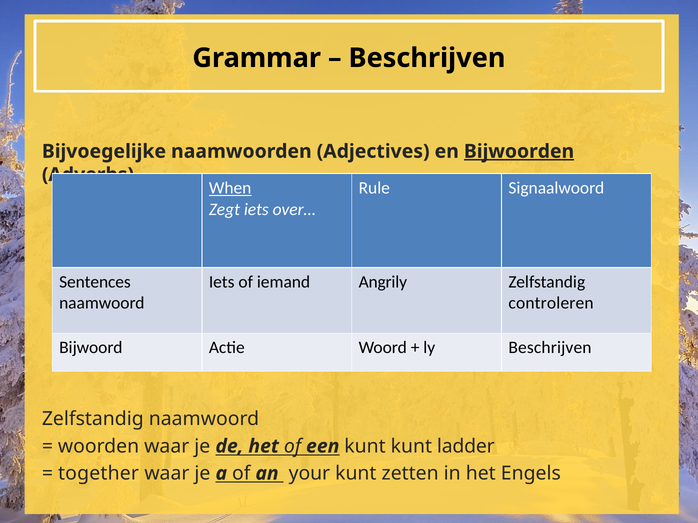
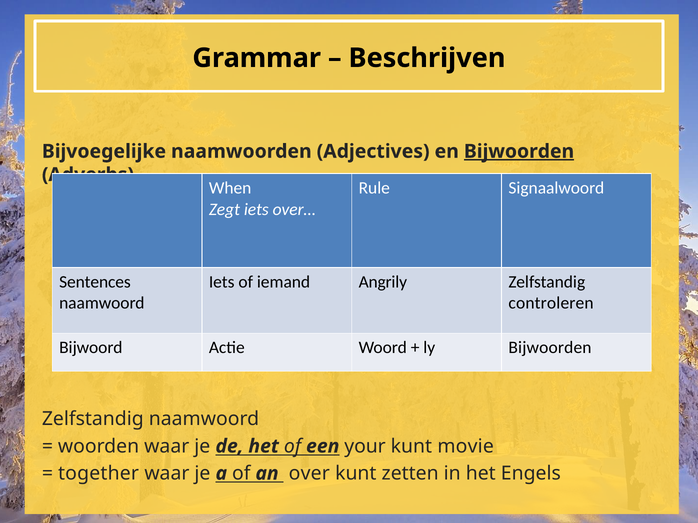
When underline: present -> none
ly Beschrijven: Beschrijven -> Bijwoorden
een kunt: kunt -> your
ladder: ladder -> movie
your: your -> over
